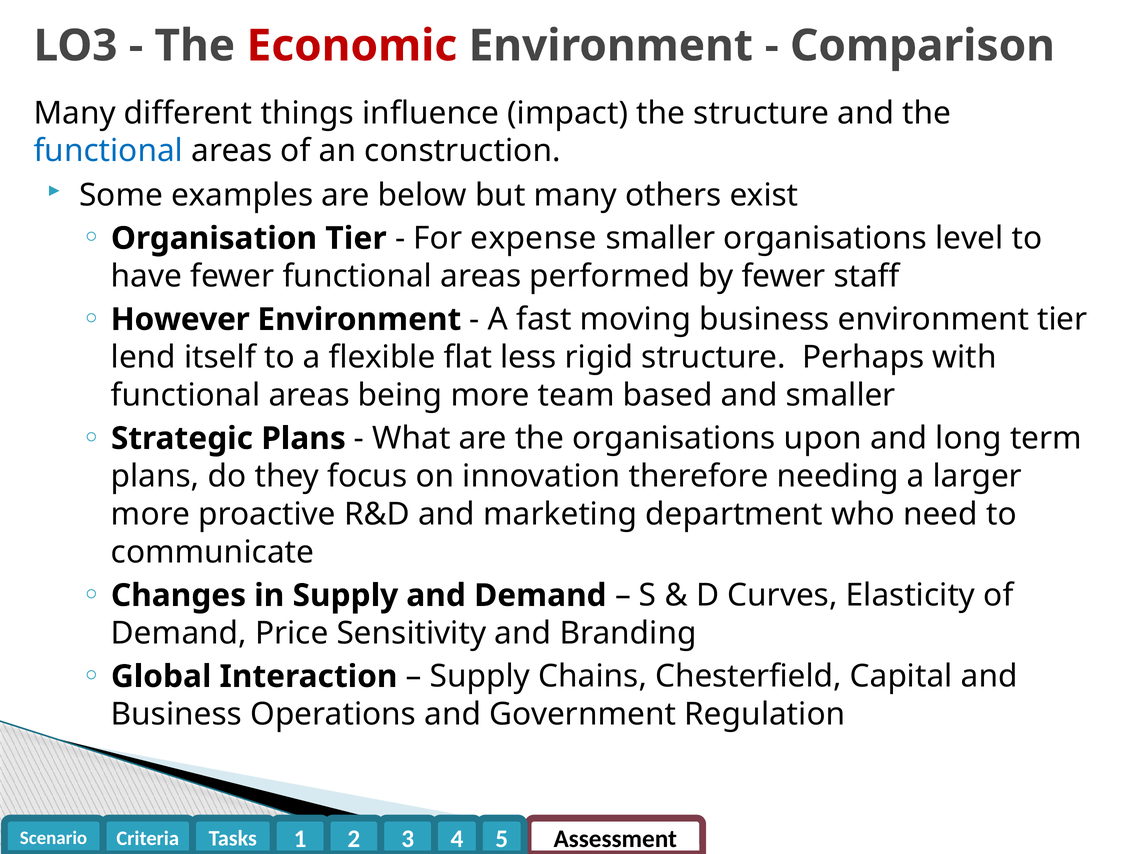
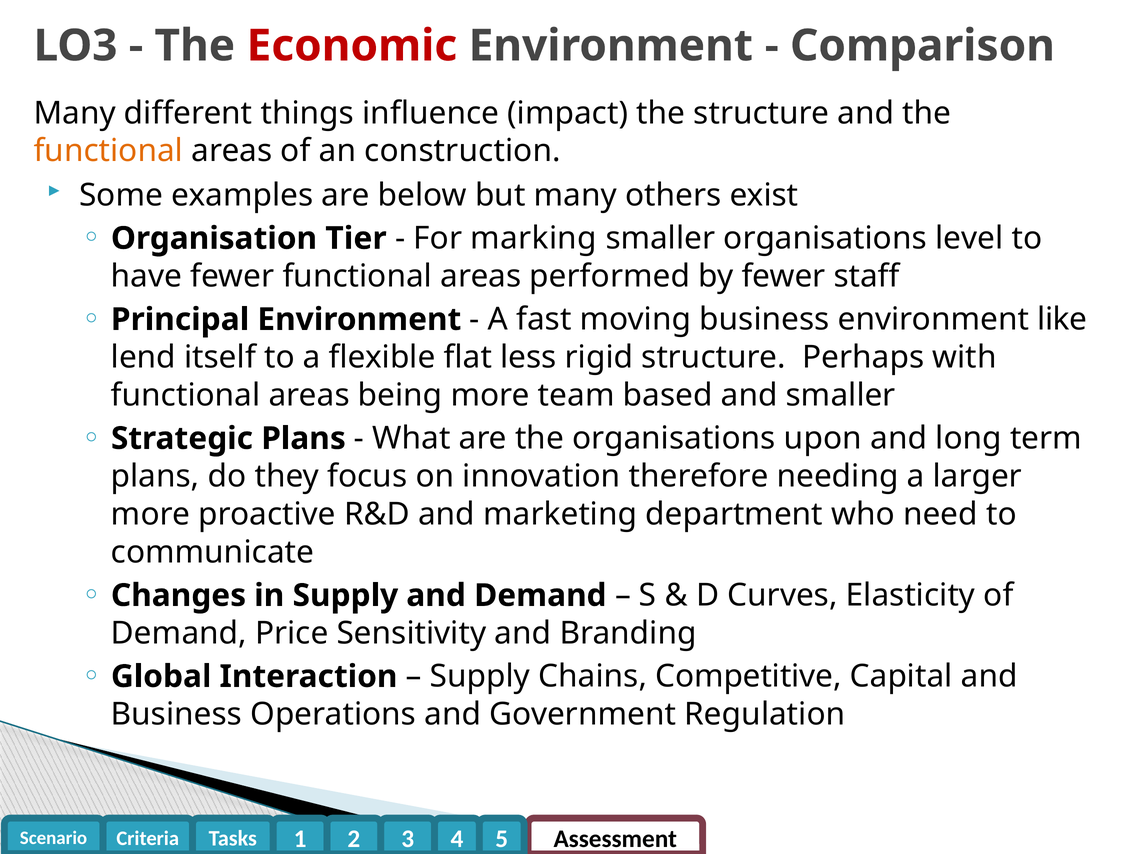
functional at (108, 151) colour: blue -> orange
expense: expense -> marking
However: However -> Principal
environment tier: tier -> like
Chesterfield: Chesterfield -> Competitive
